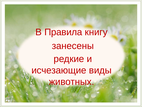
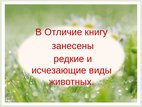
Правила: Правила -> Отличие
